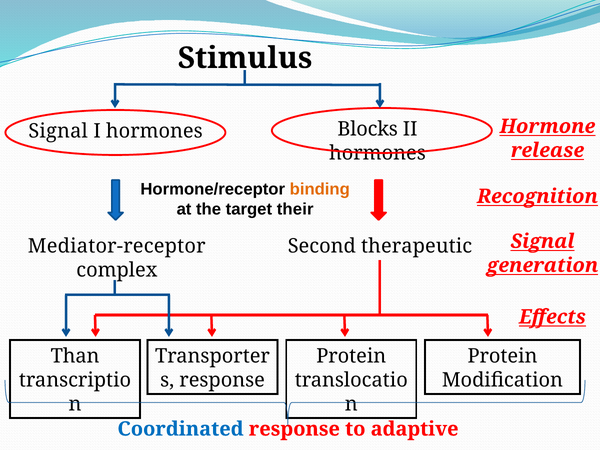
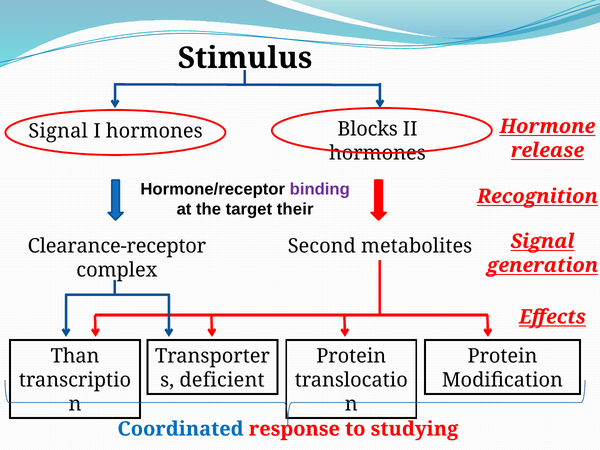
binding colour: orange -> purple
Mediator-receptor: Mediator-receptor -> Clearance-receptor
therapeutic: therapeutic -> metabolites
response at (222, 380): response -> deficient
adaptive: adaptive -> studying
